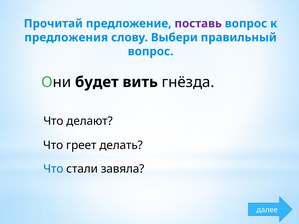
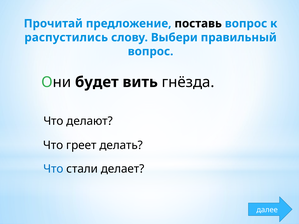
поставь colour: purple -> black
предложения: предложения -> распустились
завяла: завяла -> делает
